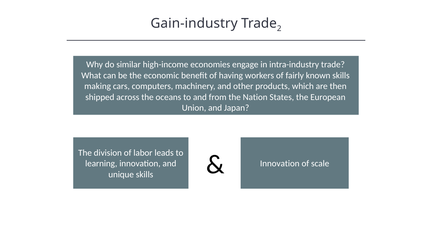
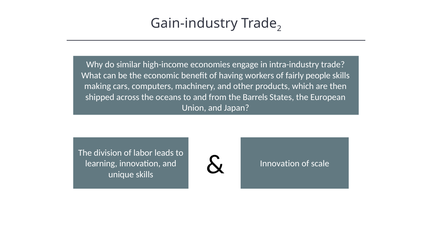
known: known -> people
Nation: Nation -> Barrels
